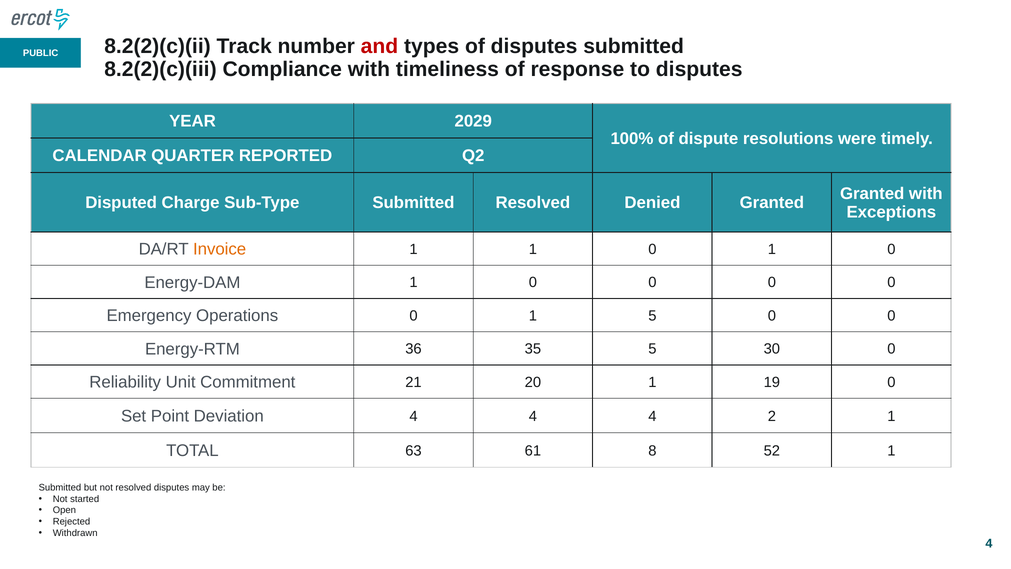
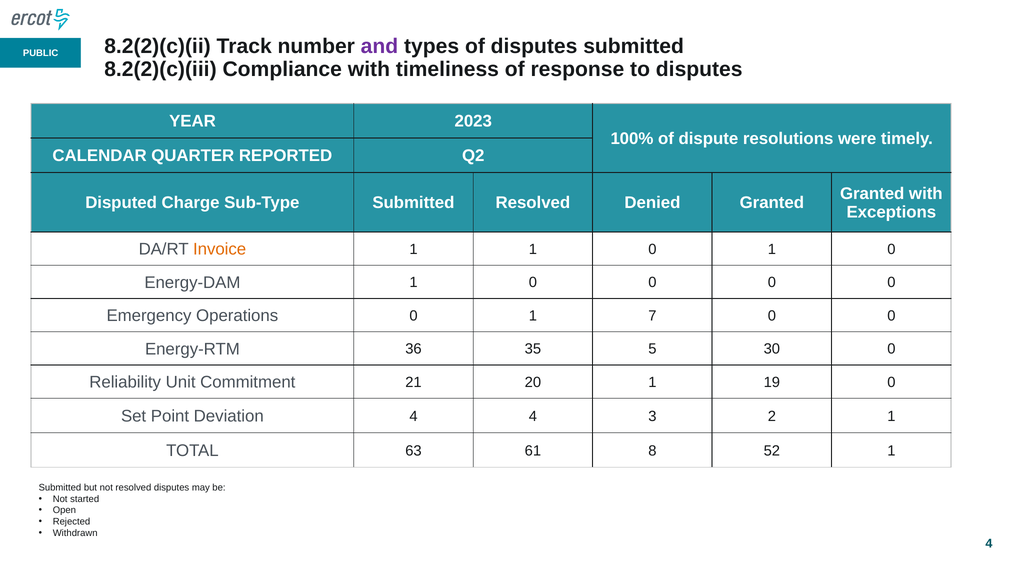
and colour: red -> purple
2029: 2029 -> 2023
1 5: 5 -> 7
4 4 4: 4 -> 3
